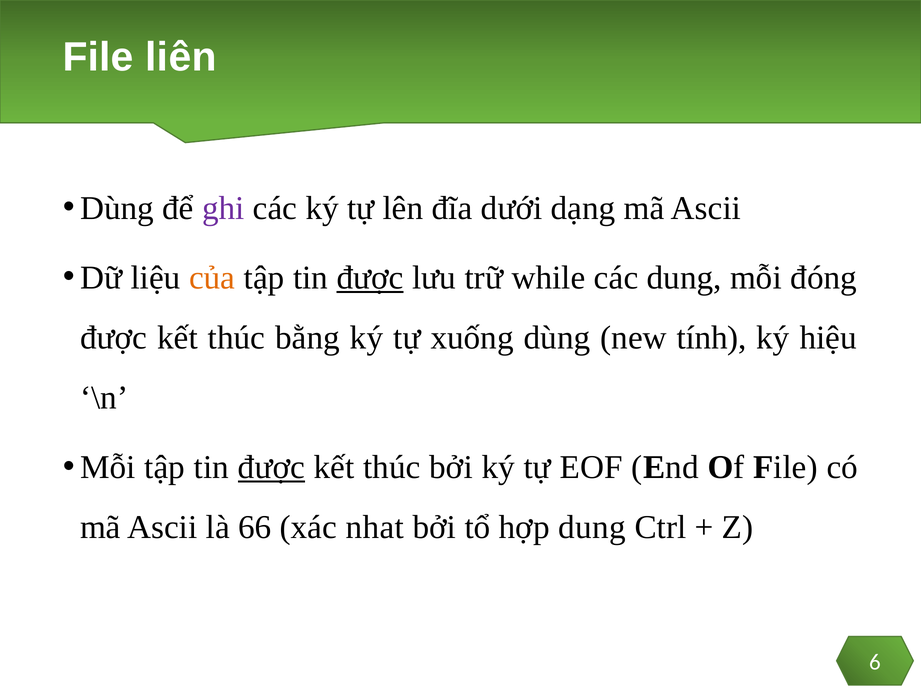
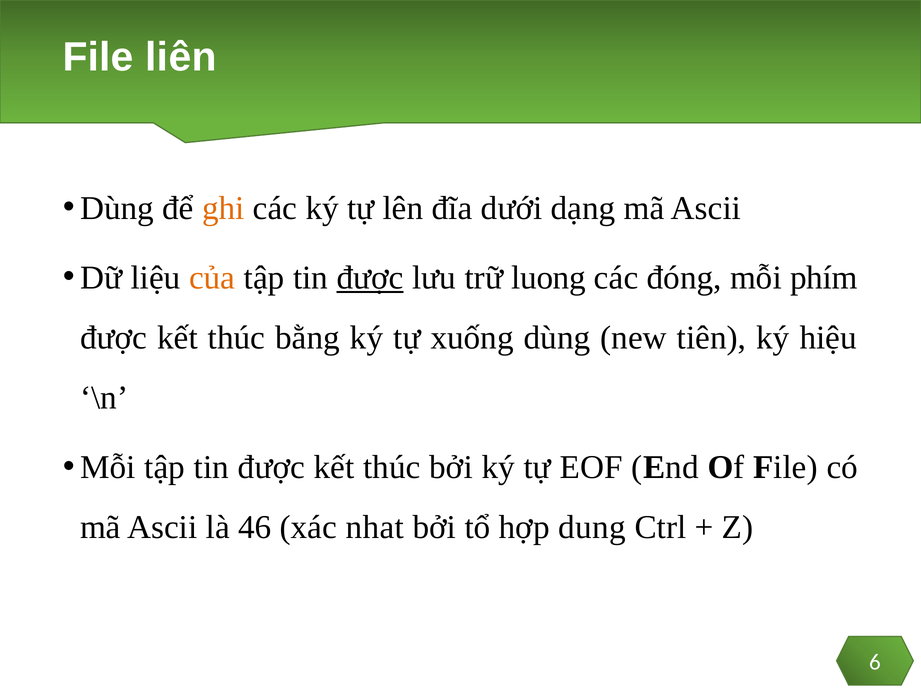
ghi colour: purple -> orange
while: while -> luong
các dung: dung -> đóng
đóng: đóng -> phím
tính: tính -> tiên
được at (271, 467) underline: present -> none
66: 66 -> 46
